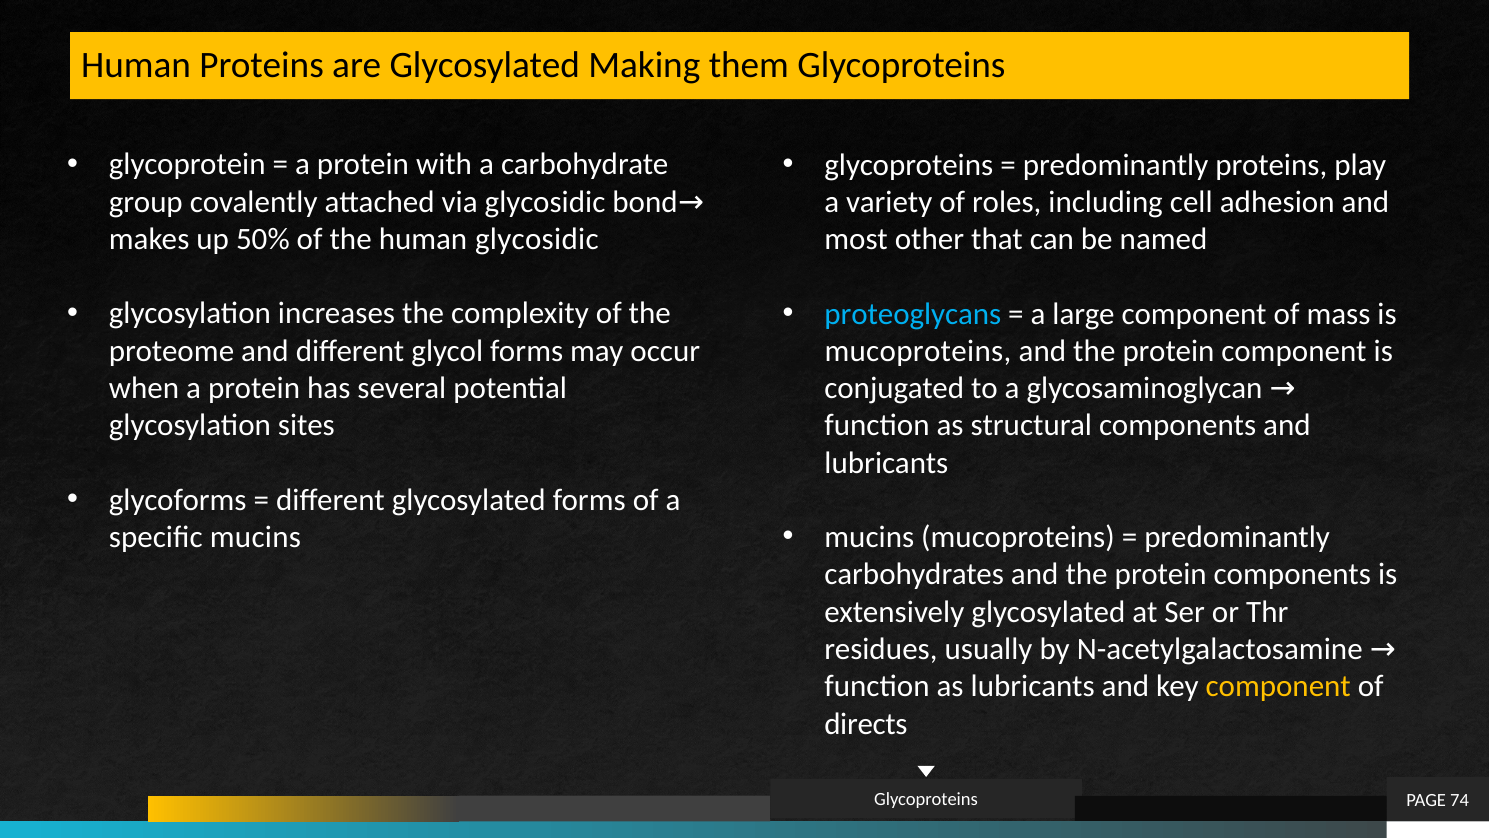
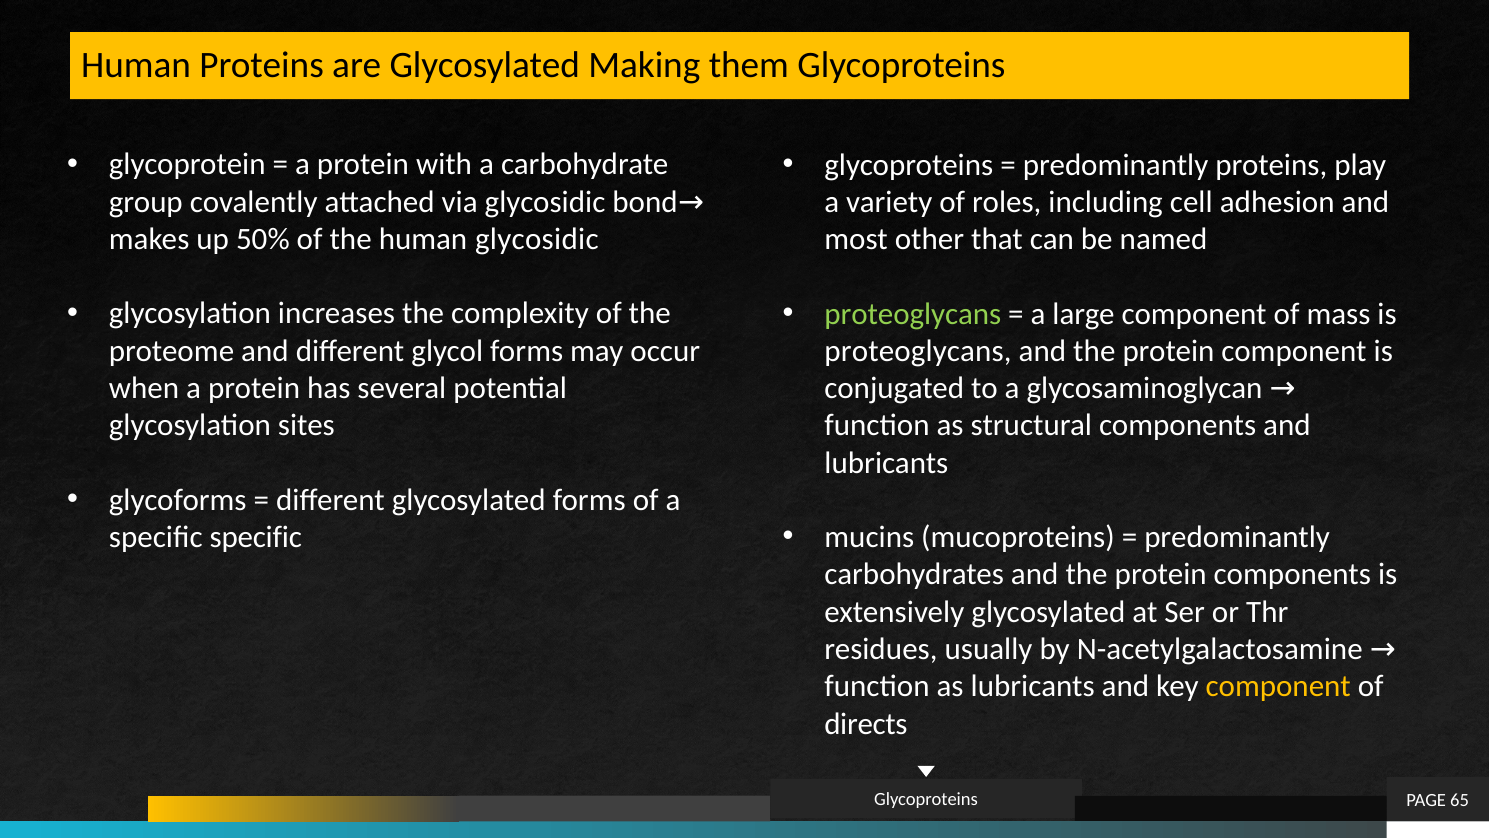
proteoglycans at (913, 314) colour: light blue -> light green
mucoproteins at (918, 351): mucoproteins -> proteoglycans
specific mucins: mucins -> specific
74: 74 -> 65
